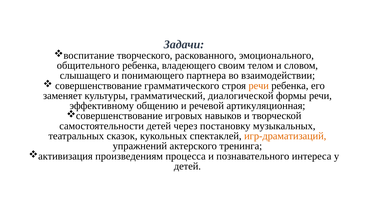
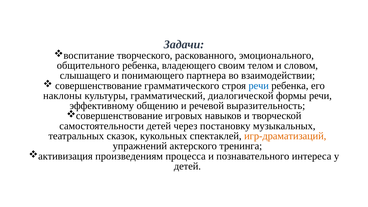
речи at (259, 86) colour: orange -> blue
заменяет: заменяет -> наклоны
артикуляционная: артикуляционная -> выразительность
